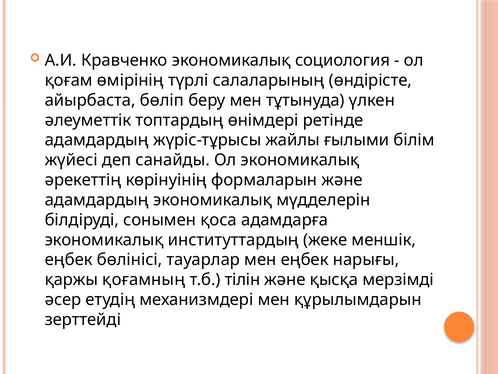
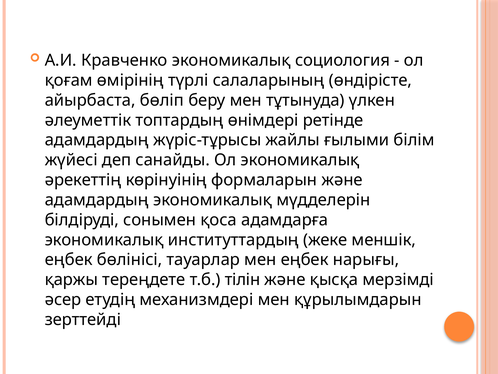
қоғамның: қоғамның -> тереңдете
